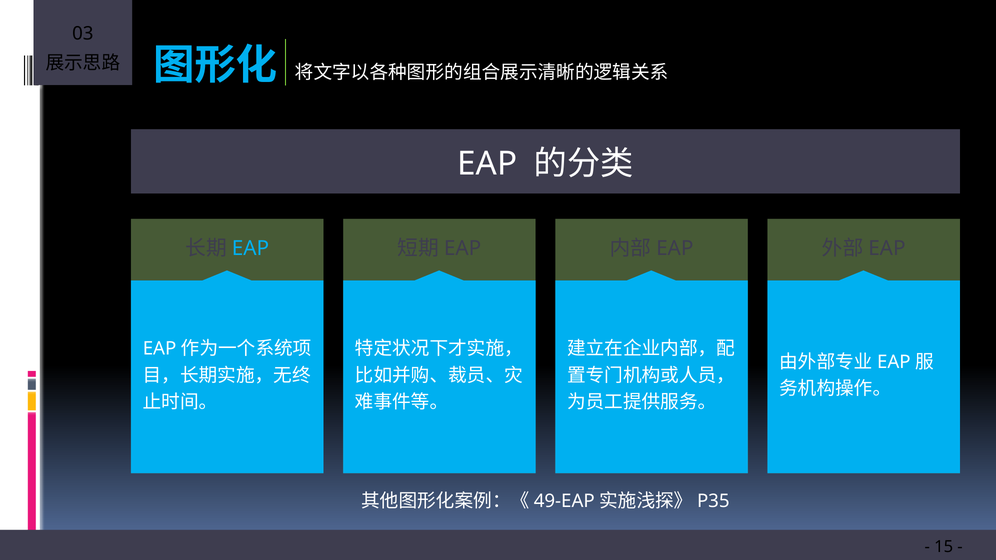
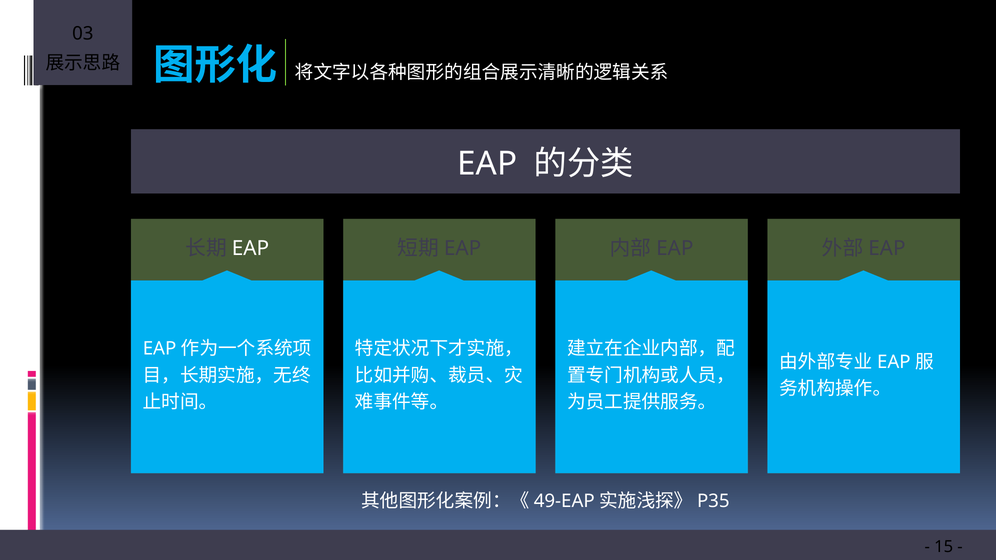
EAP at (250, 248) colour: light blue -> white
